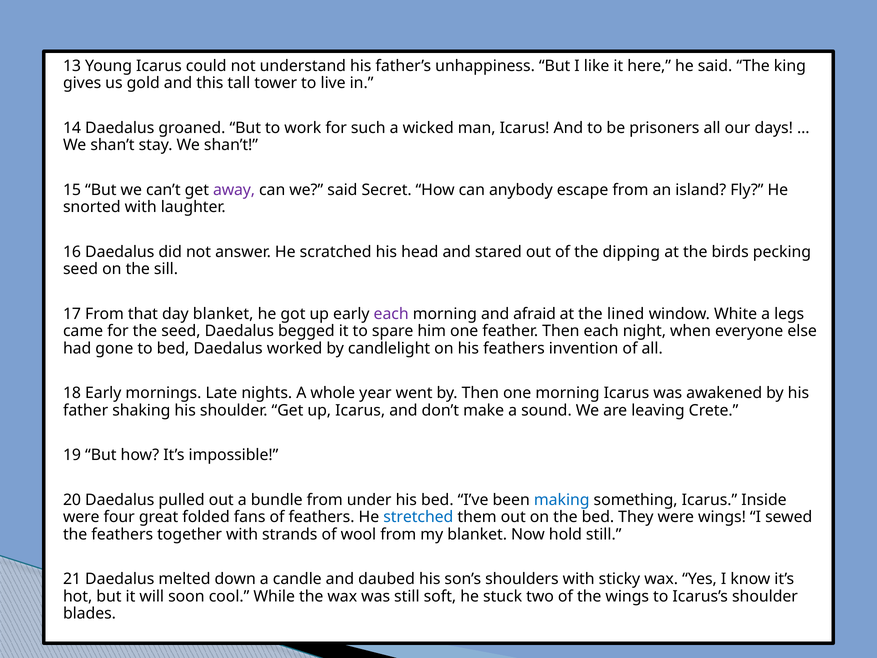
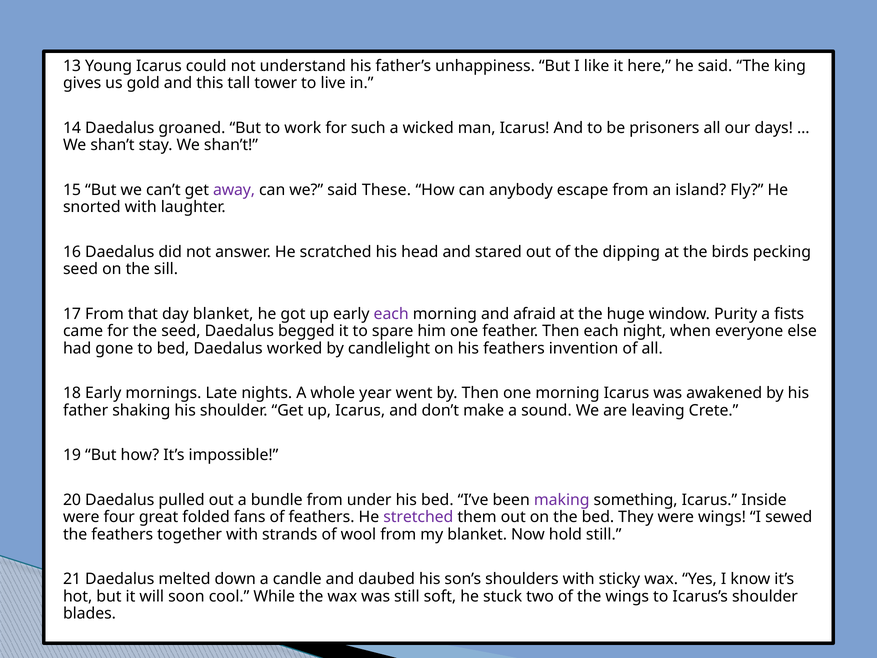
Secret: Secret -> These
lined: lined -> huge
White: White -> Purity
legs: legs -> fists
making colour: blue -> purple
stretched colour: blue -> purple
